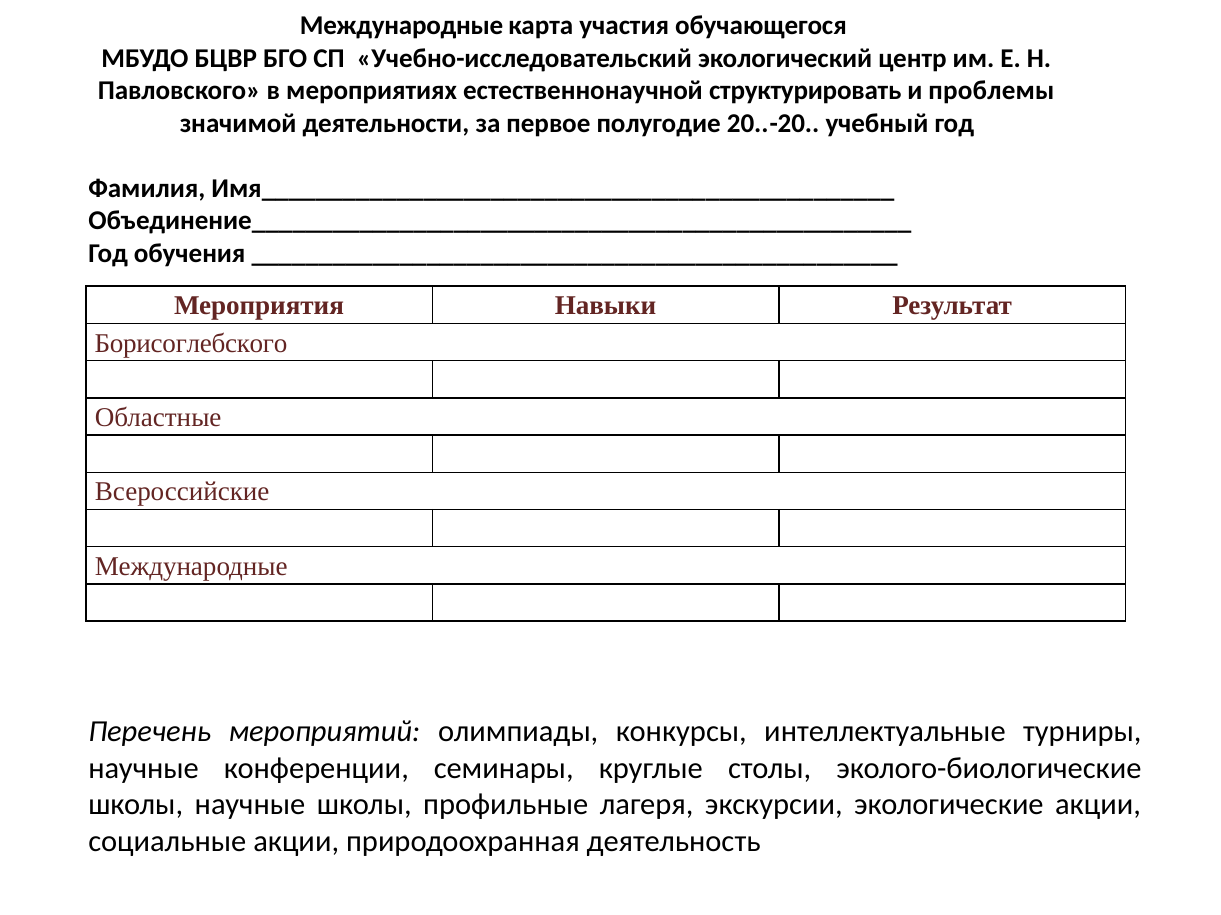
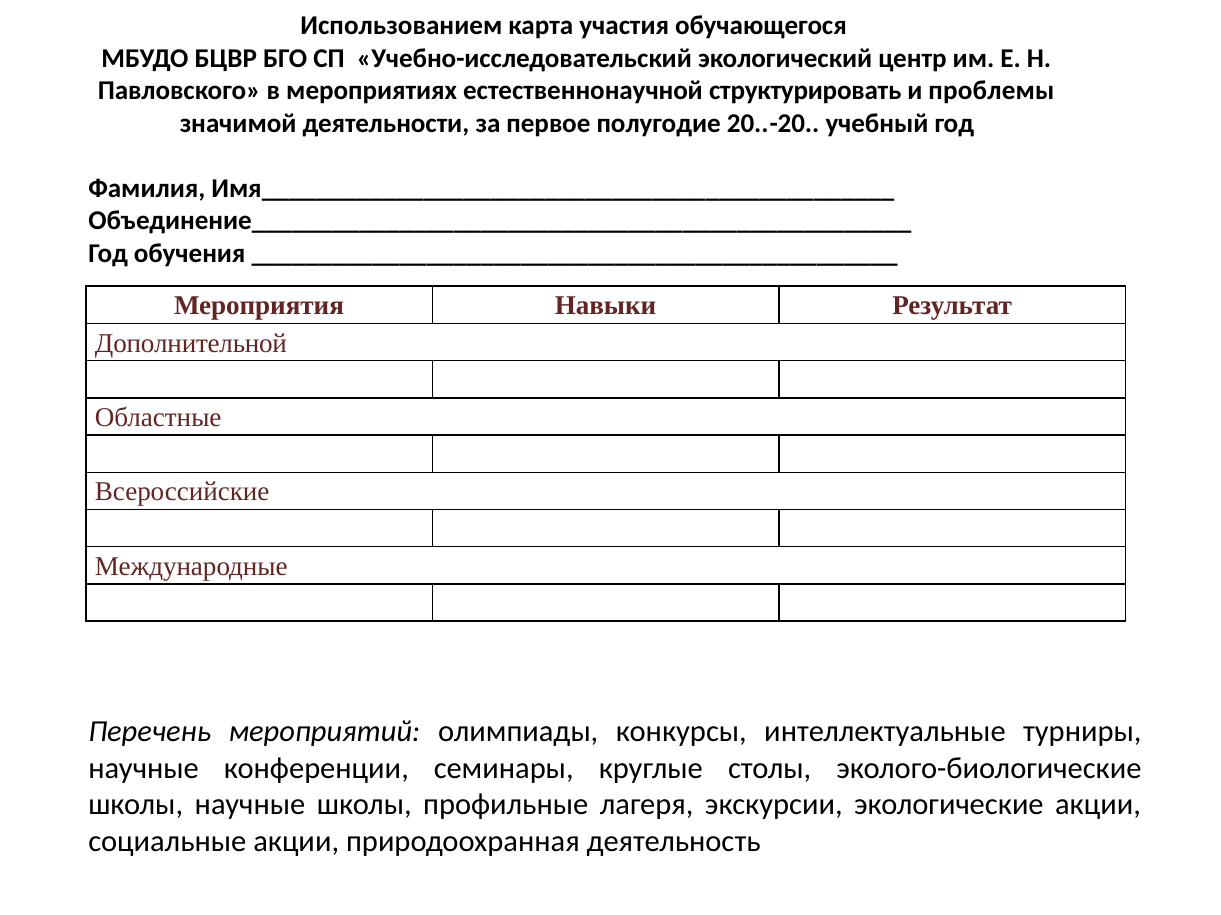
Международные at (402, 26): Международные -> Использованием
Борисоглебского: Борисоглебского -> Дополнительной
